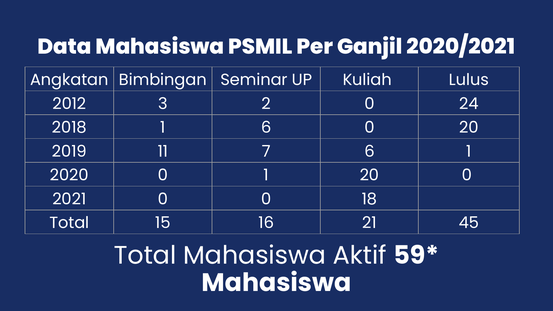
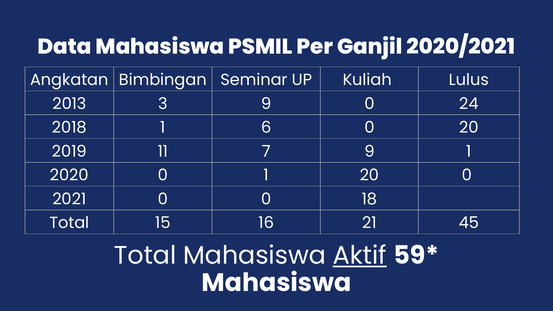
2012: 2012 -> 2013
3 2: 2 -> 9
7 6: 6 -> 9
Aktif underline: none -> present
